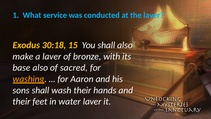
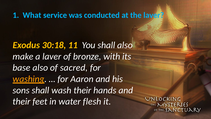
15: 15 -> 11
water laver: laver -> flesh
